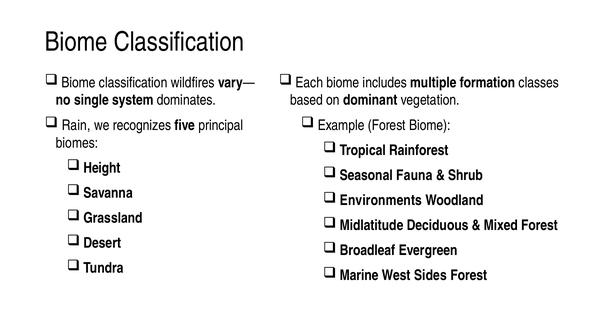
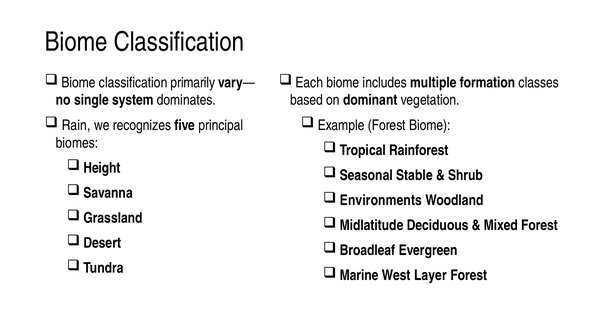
wildfires: wildfires -> primarily
Fauna: Fauna -> Stable
Sides: Sides -> Layer
